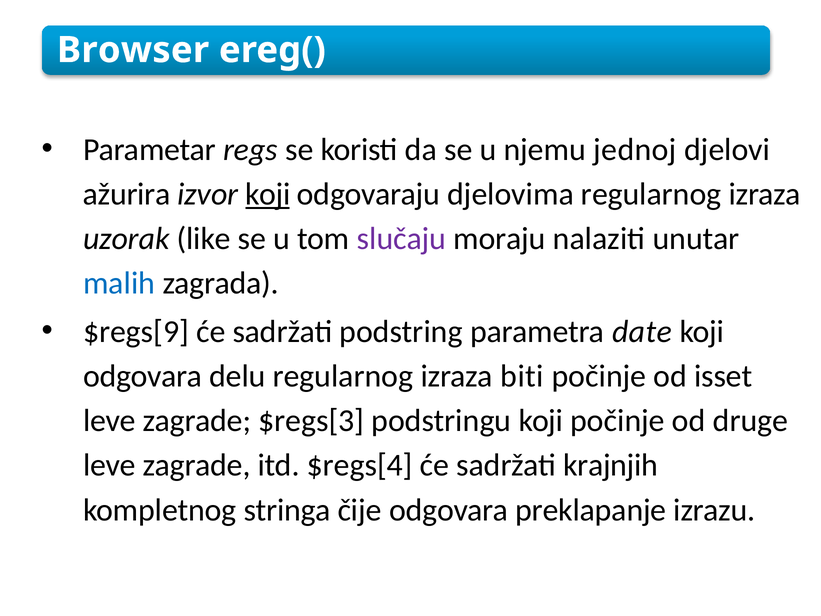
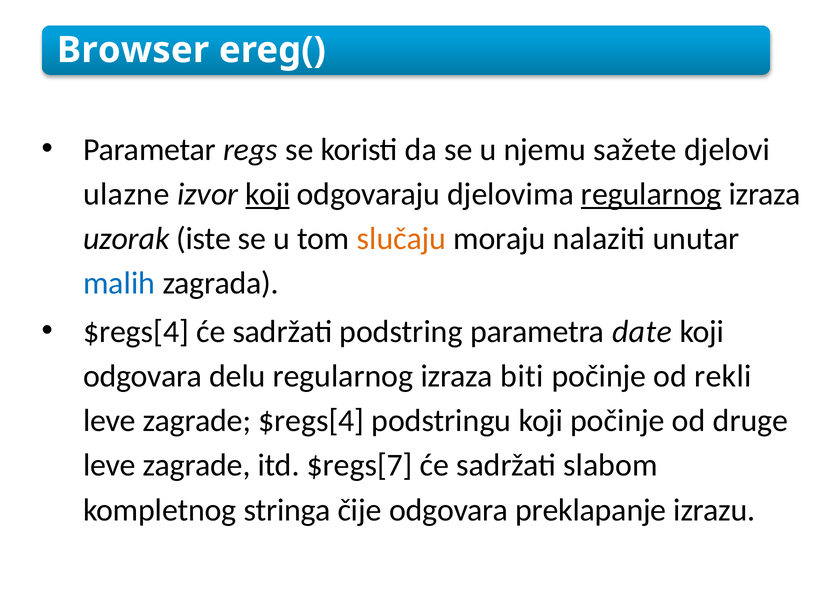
jednoj: jednoj -> sažete
ažurira: ažurira -> ulazne
regularnog at (651, 194) underline: none -> present
like: like -> iste
slučaju colour: purple -> orange
$regs[9 at (136, 331): $regs[9 -> $regs[4
isset: isset -> rekli
zagrade $regs[3: $regs[3 -> $regs[4
$regs[4: $regs[4 -> $regs[7
krajnjih: krajnjih -> slabom
